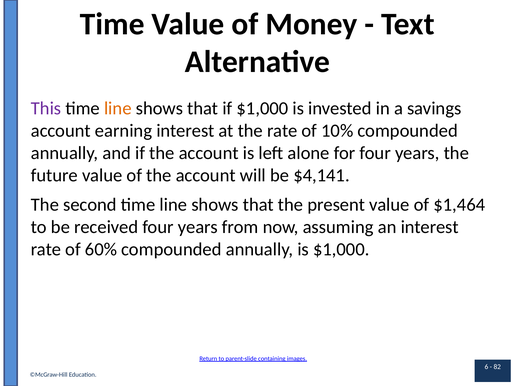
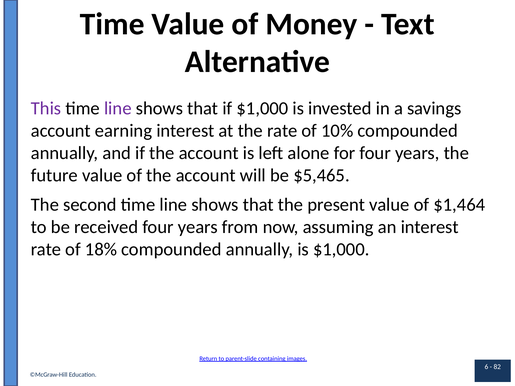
line at (118, 108) colour: orange -> purple
$4,141: $4,141 -> $5,465
60%: 60% -> 18%
